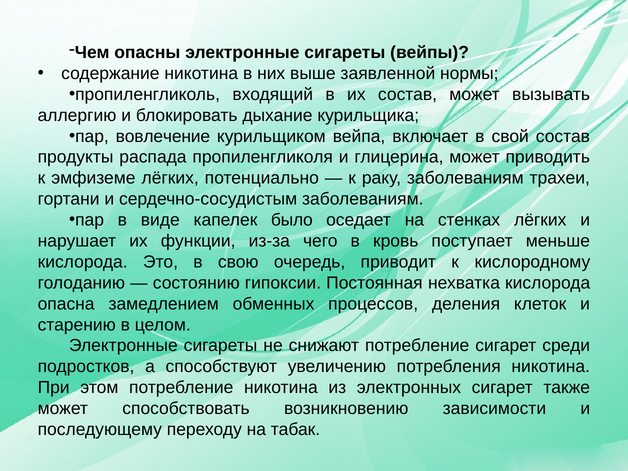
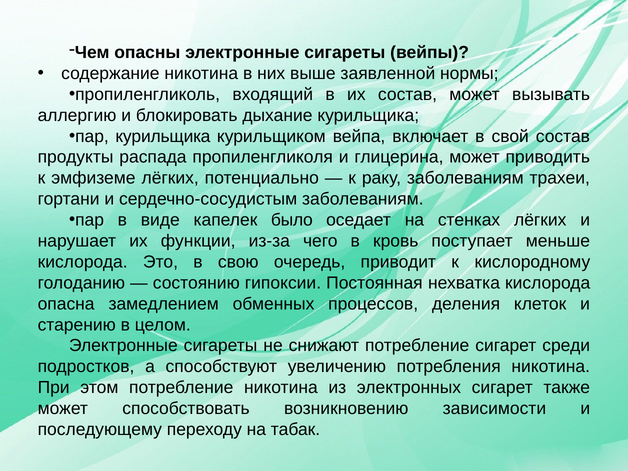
пар вовлечение: вовлечение -> курильщика
